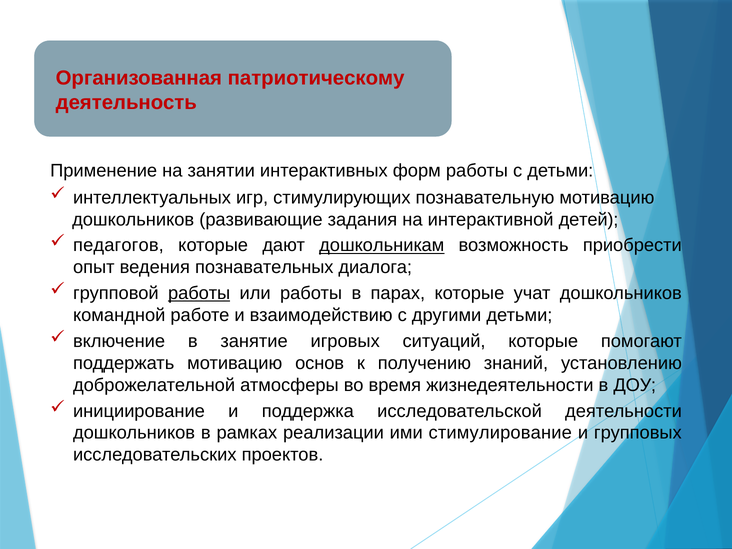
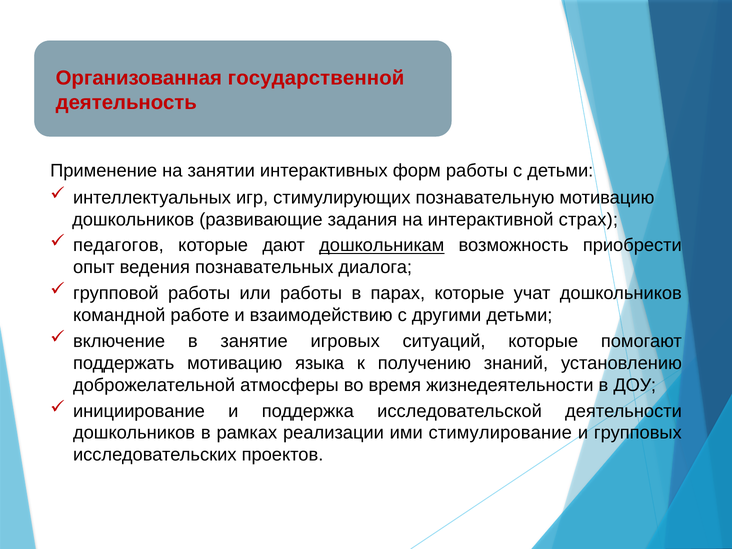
патриотическому: патриотическому -> государственной
детей: детей -> страх
работы at (199, 293) underline: present -> none
основ: основ -> языка
